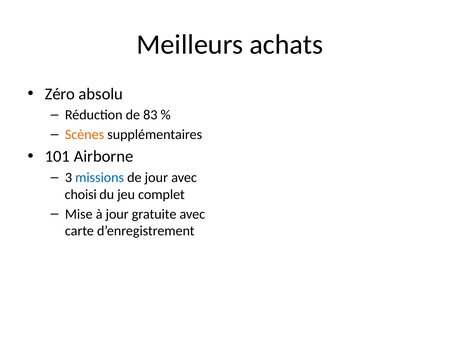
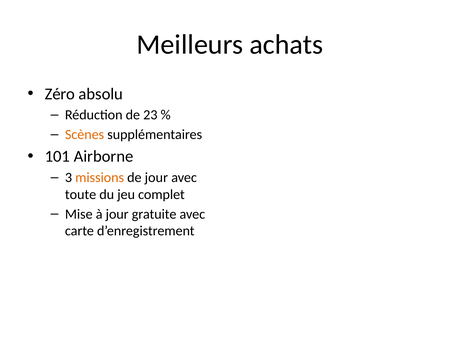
83: 83 -> 23
missions colour: blue -> orange
choisi: choisi -> toute
